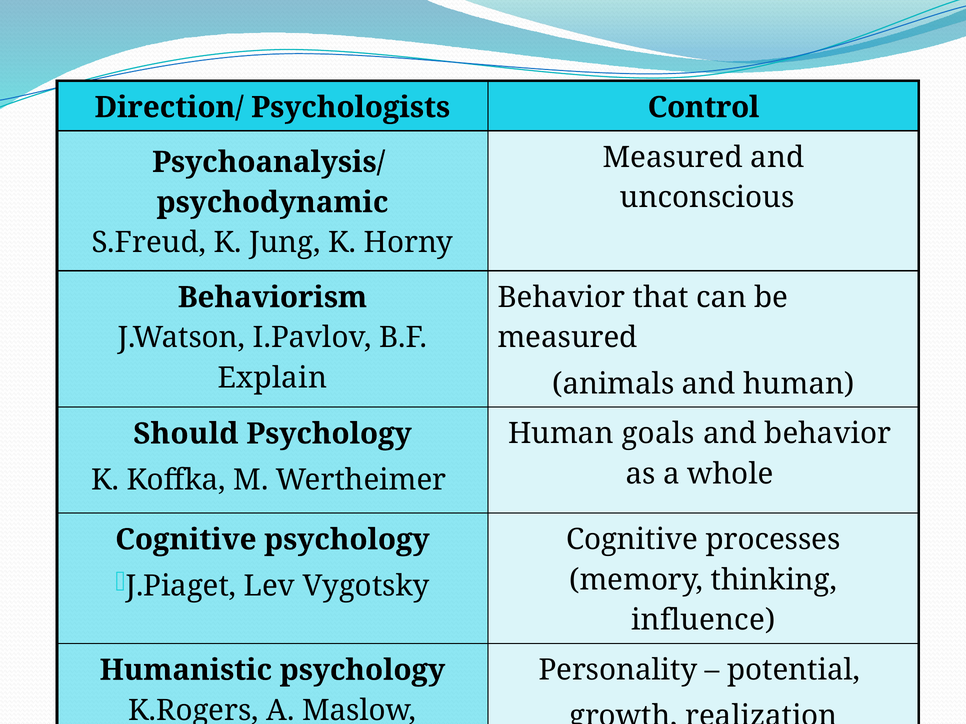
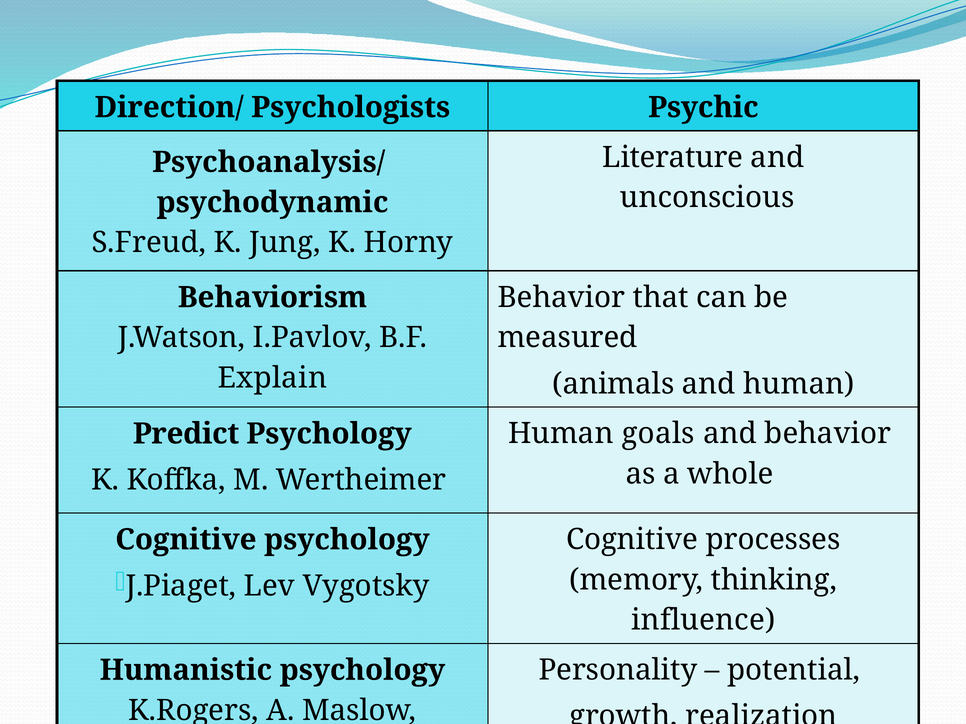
Control: Control -> Psychic
Measured at (673, 157): Measured -> Literature
Should: Should -> Predict
